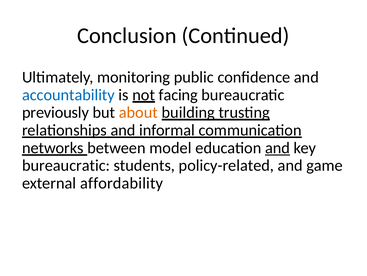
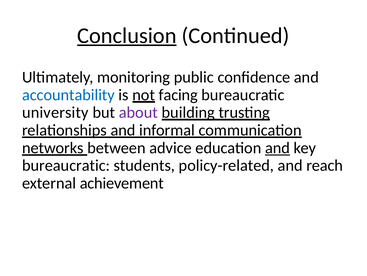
Conclusion underline: none -> present
previously: previously -> university
about colour: orange -> purple
model: model -> advice
game: game -> reach
affordability: affordability -> achievement
